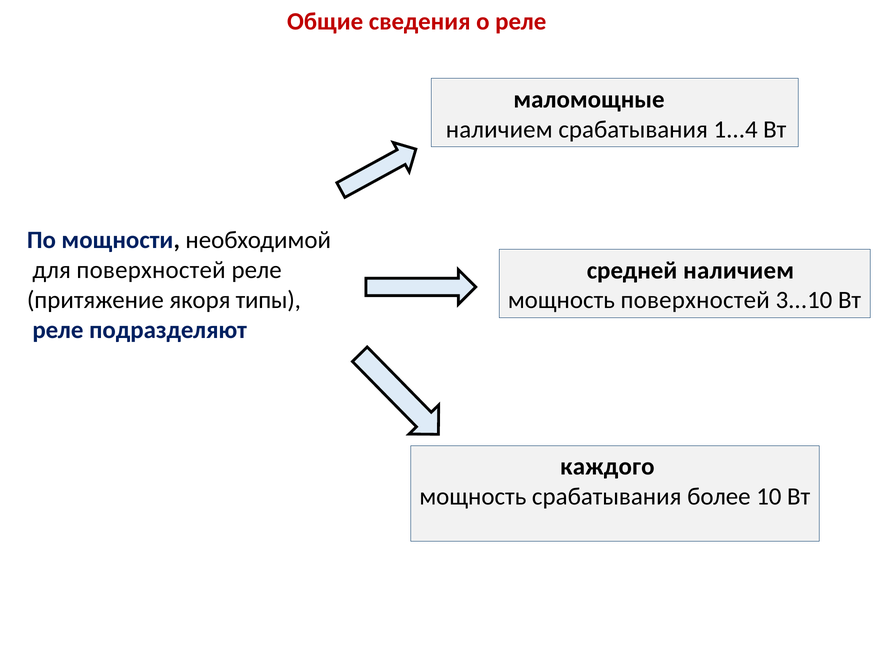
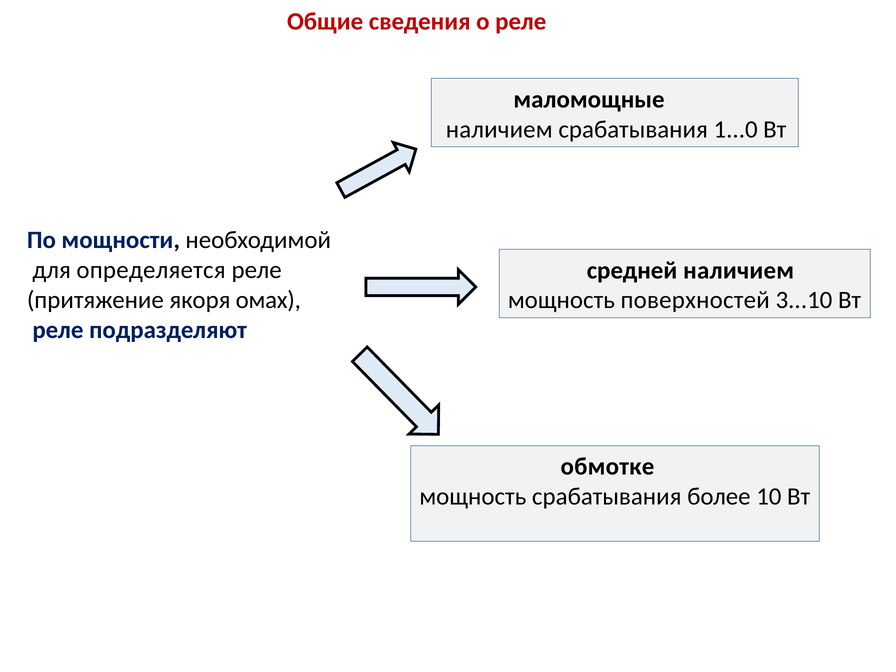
1...4: 1...4 -> 1...0
для поверхностей: поверхностей -> определяется
типы: типы -> омах
каждого: каждого -> обмотке
